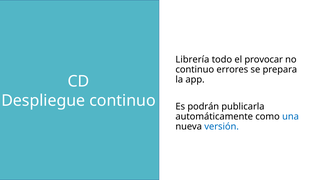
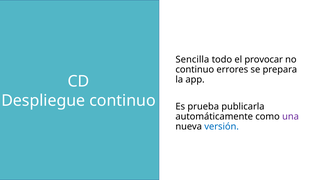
Librería: Librería -> Sencilla
podrán: podrán -> prueba
una colour: blue -> purple
